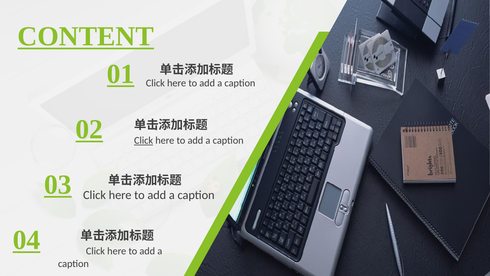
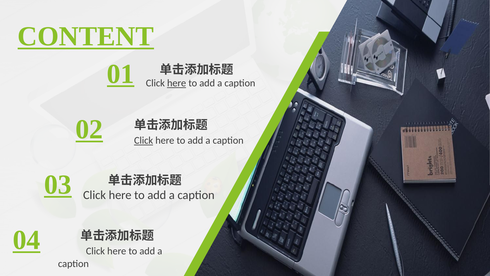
here at (177, 83) underline: none -> present
